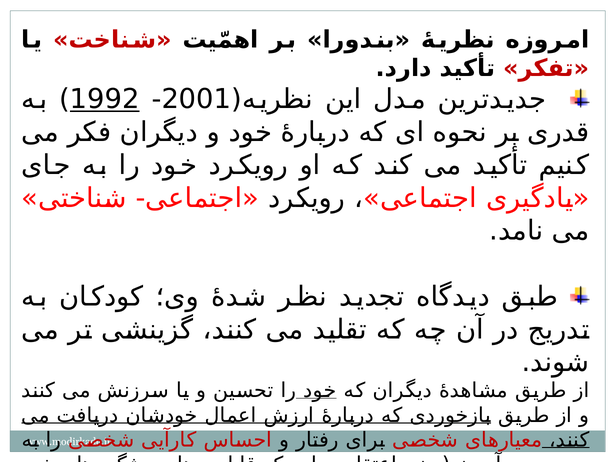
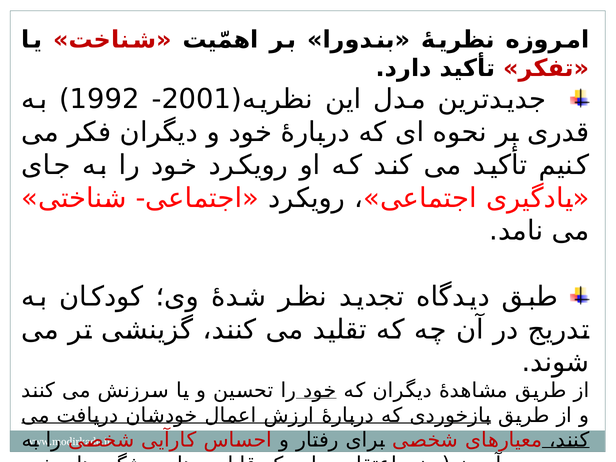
1992 underline: present -> none
